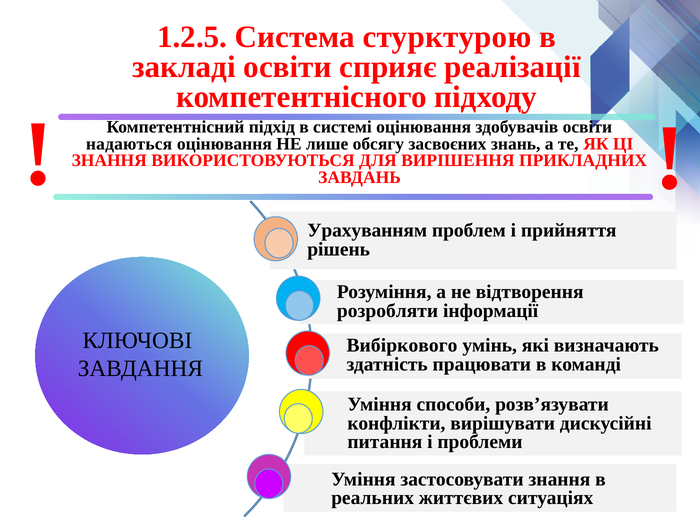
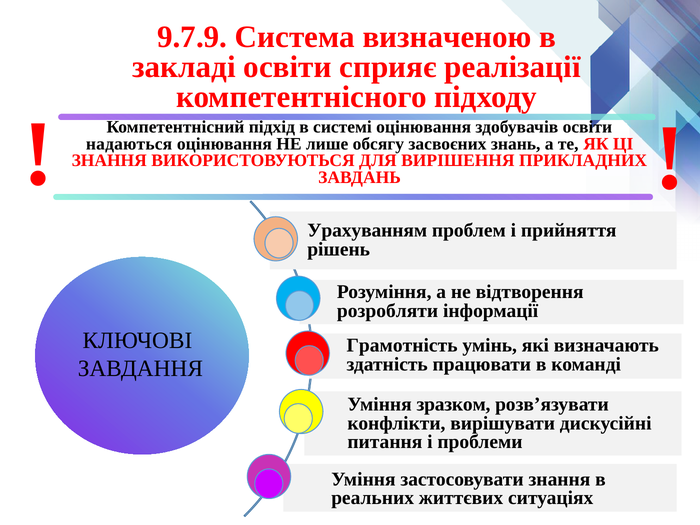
1.2.5: 1.2.5 -> 9.7.9
стурктурою: стурктурою -> визначеною
Вибіркового: Вибіркового -> Грамотність
способи: способи -> зразком
